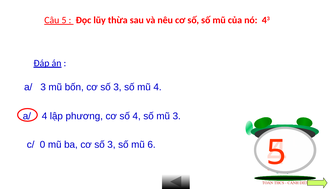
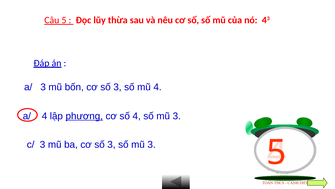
phương underline: none -> present
c/ 0: 0 -> 3
3 số mũ 6: 6 -> 3
